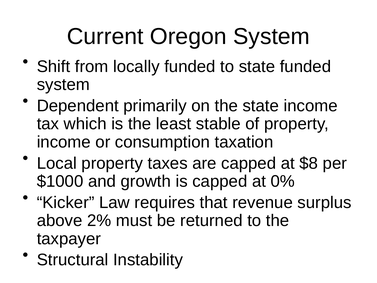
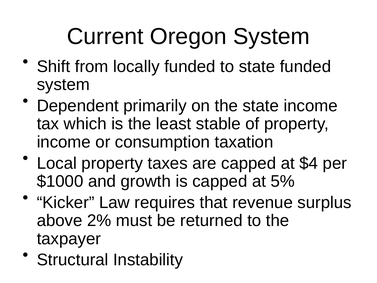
$8: $8 -> $4
0%: 0% -> 5%
